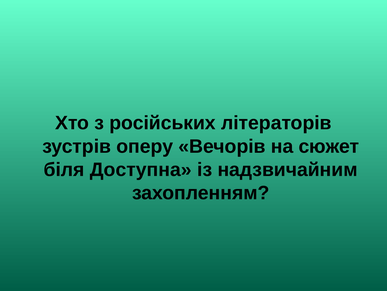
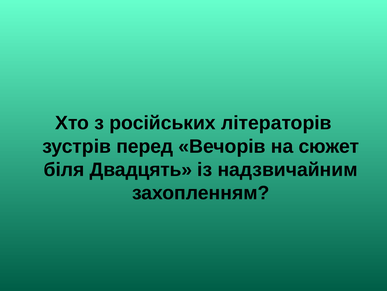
оперу: оперу -> перед
Доступна: Доступна -> Двадцять
